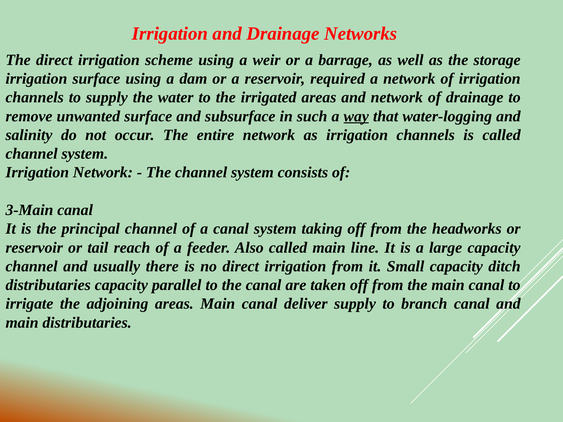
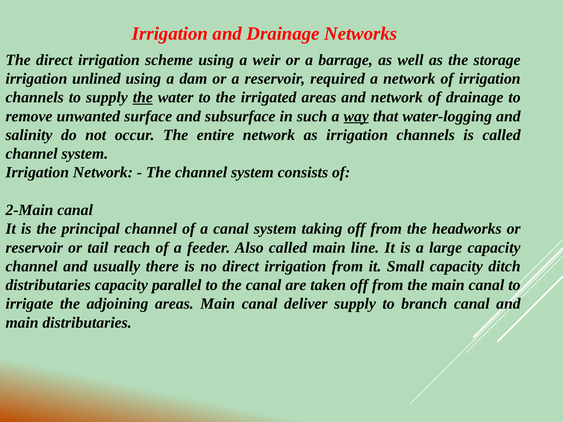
irrigation surface: surface -> unlined
the at (143, 97) underline: none -> present
3-Main: 3-Main -> 2-Main
